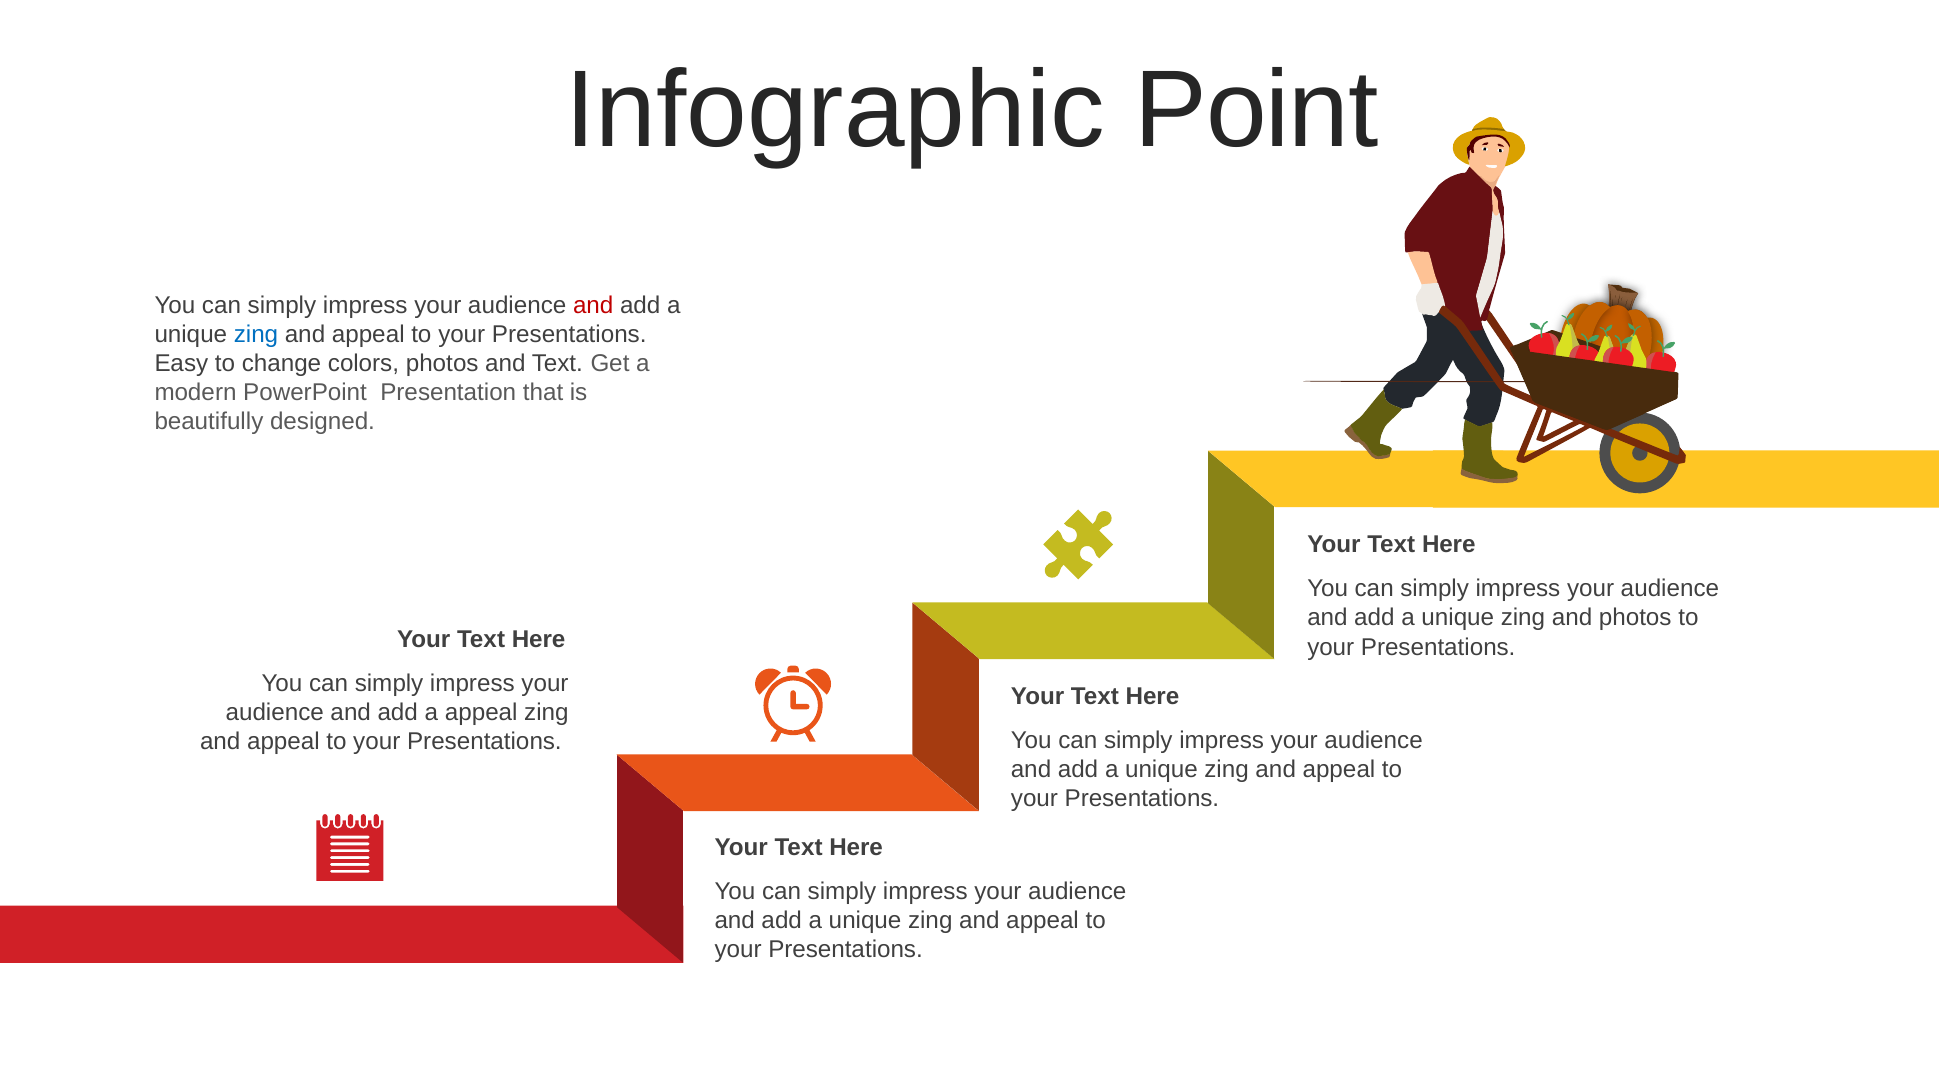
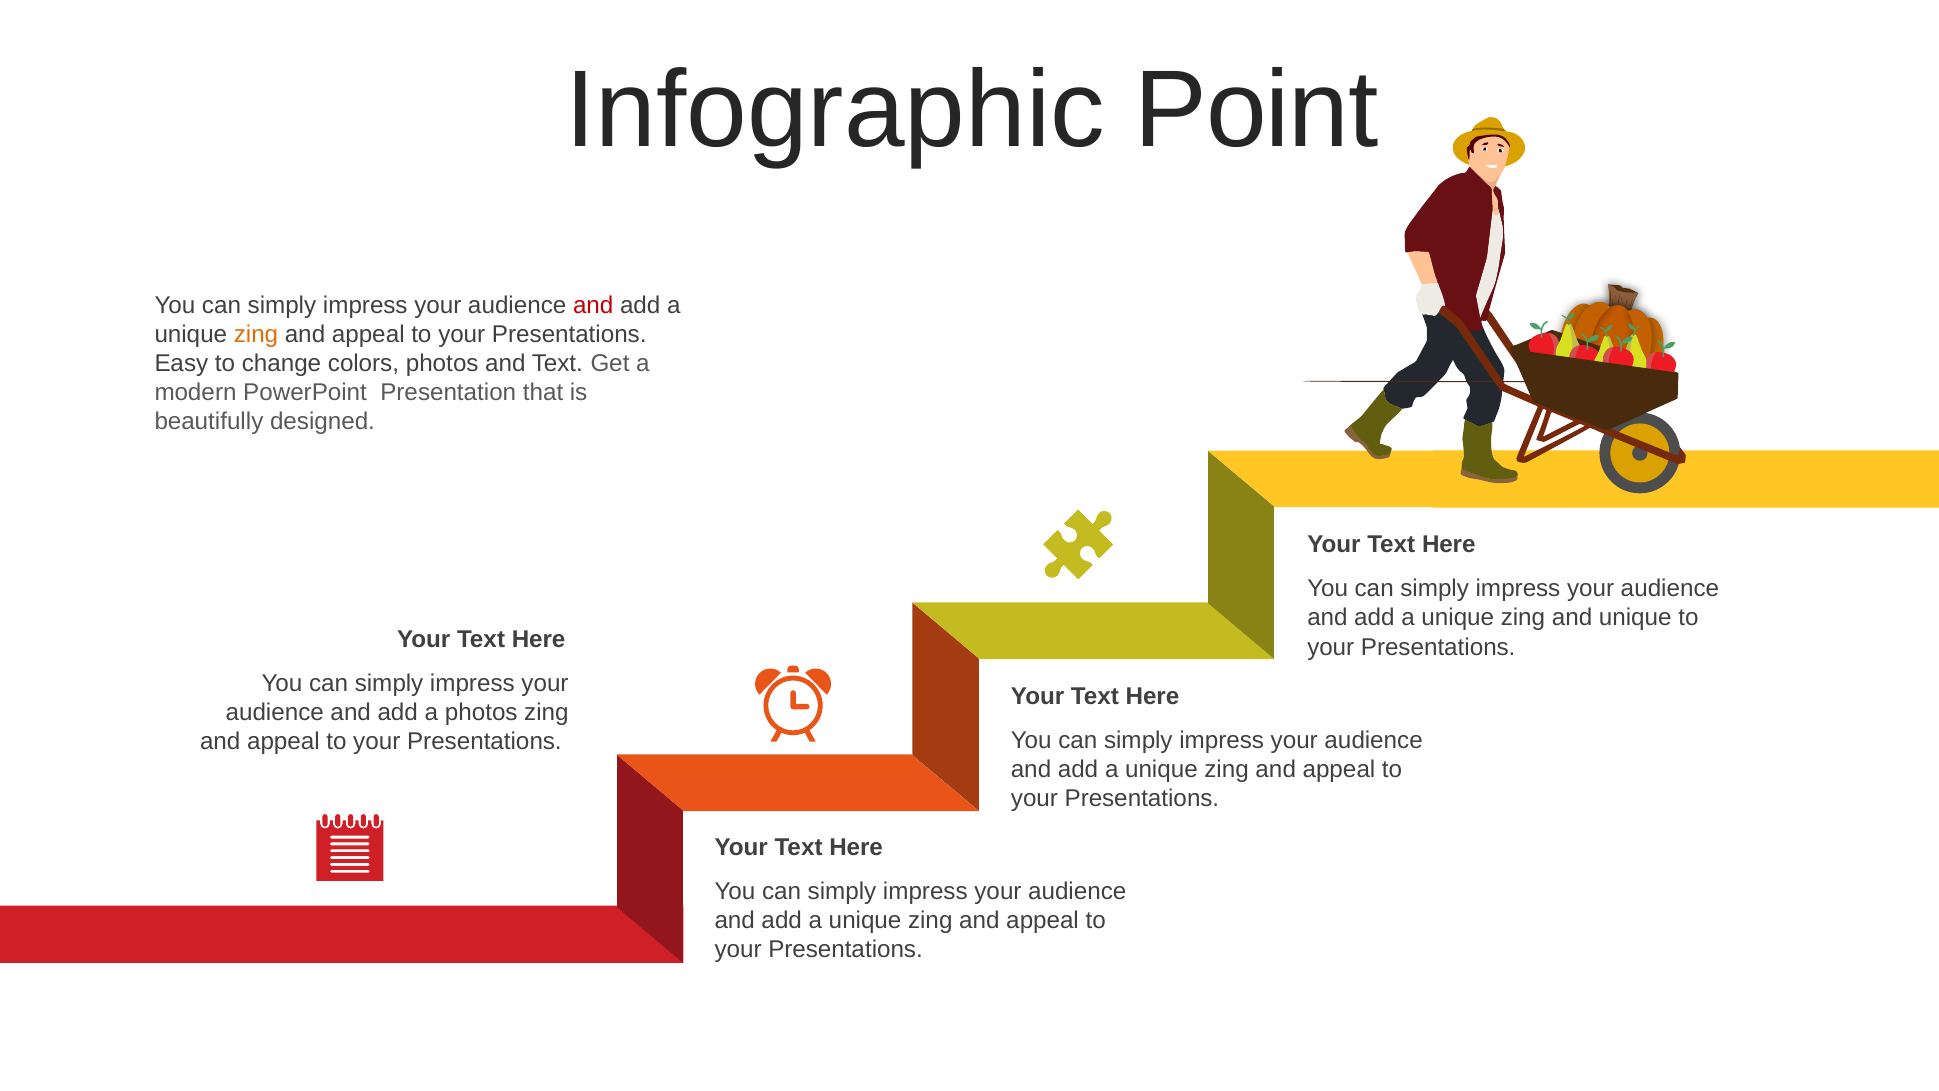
zing at (256, 334) colour: blue -> orange
and photos: photos -> unique
a appeal: appeal -> photos
